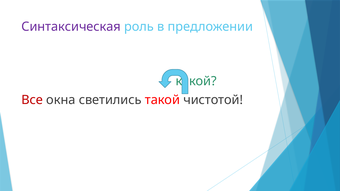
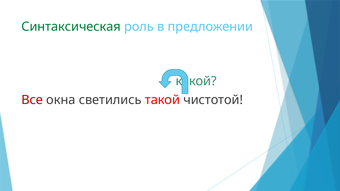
Синтаксическая colour: purple -> green
